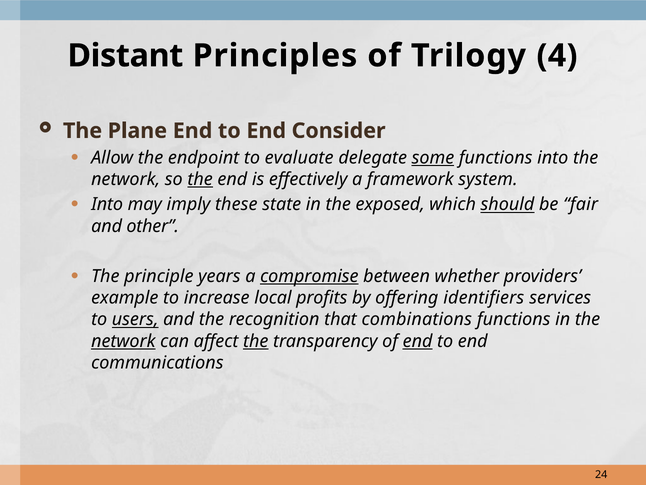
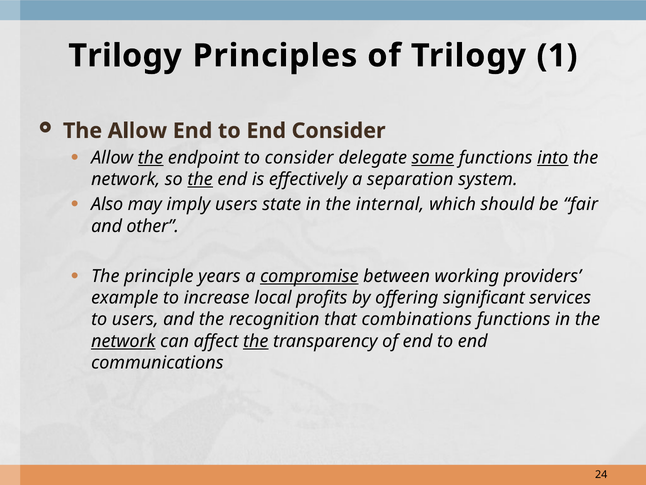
Distant at (125, 56): Distant -> Trilogy
4: 4 -> 1
The Plane: Plane -> Allow
the at (151, 158) underline: none -> present
to evaluate: evaluate -> consider
into at (553, 158) underline: none -> present
framework: framework -> separation
Into at (107, 204): Into -> Also
imply these: these -> users
exposed: exposed -> internal
should underline: present -> none
whether: whether -> working
identifiers: identifiers -> significant
users at (135, 319) underline: present -> none
end at (418, 341) underline: present -> none
